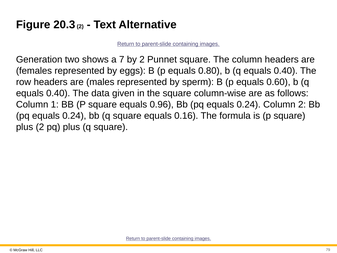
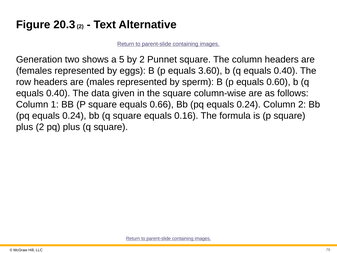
7: 7 -> 5
0.80: 0.80 -> 3.60
0.96: 0.96 -> 0.66
